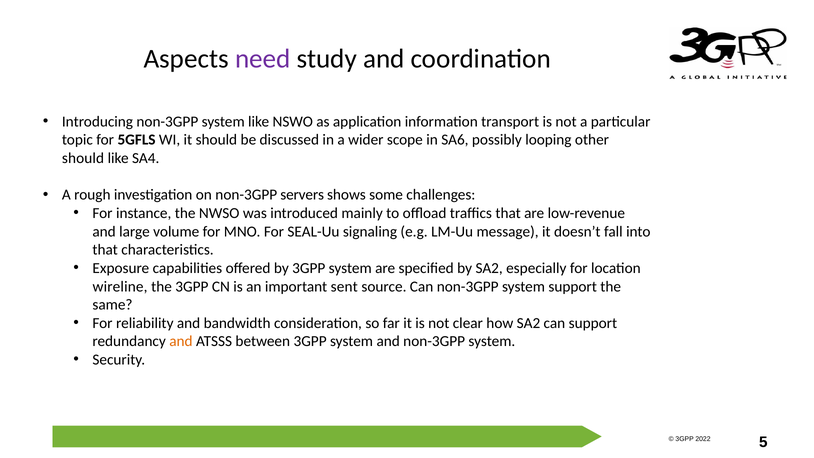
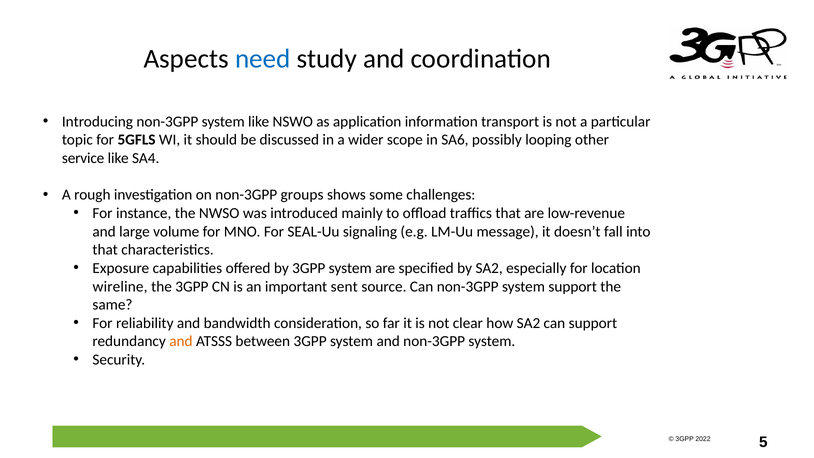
need colour: purple -> blue
should at (83, 158): should -> service
servers: servers -> groups
